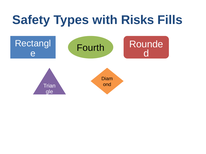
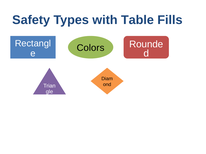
Risks: Risks -> Table
Fourth: Fourth -> Colors
